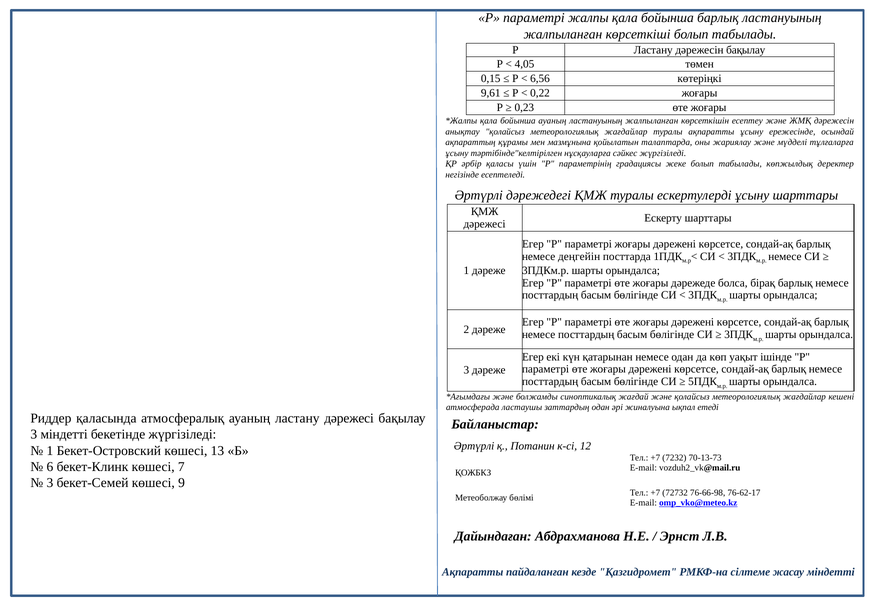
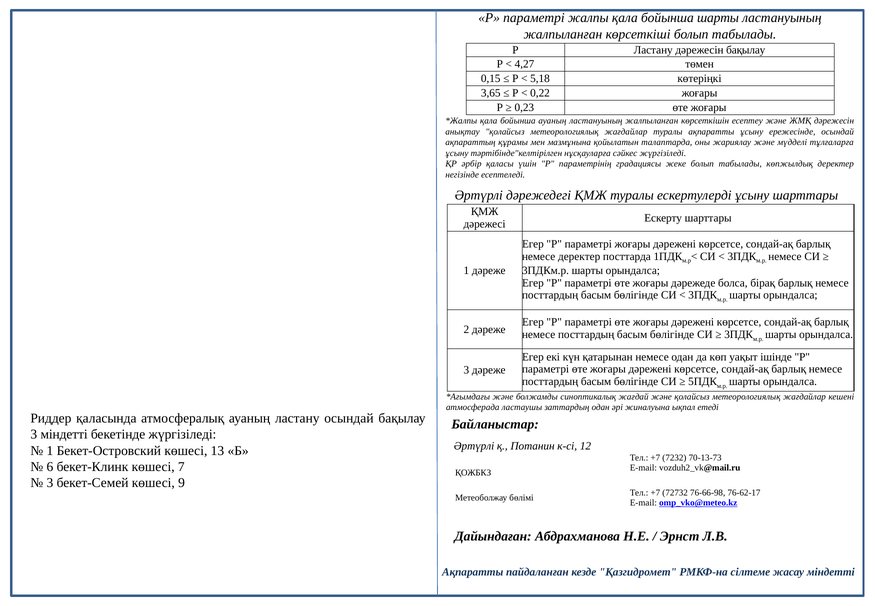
бойынша барлық: барлық -> шарты
4,05: 4,05 -> 4,27
6,56: 6,56 -> 5,18
9,61: 9,61 -> 3,65
немесе деңгейін: деңгейін -> деректер
ластану дәрежесі: дәрежесі -> осындай
